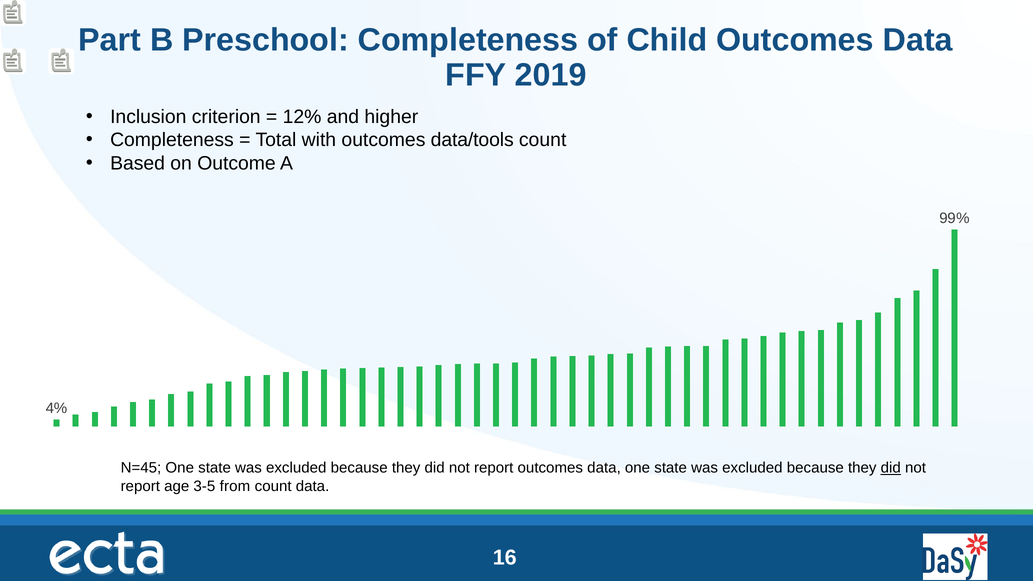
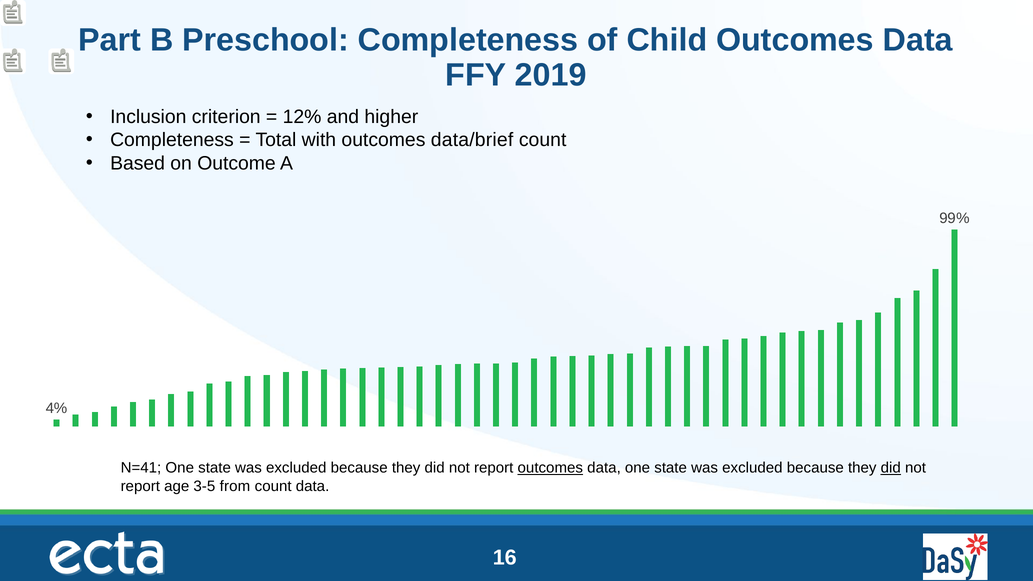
data/tools: data/tools -> data/brief
N=45: N=45 -> N=41
outcomes at (550, 468) underline: none -> present
